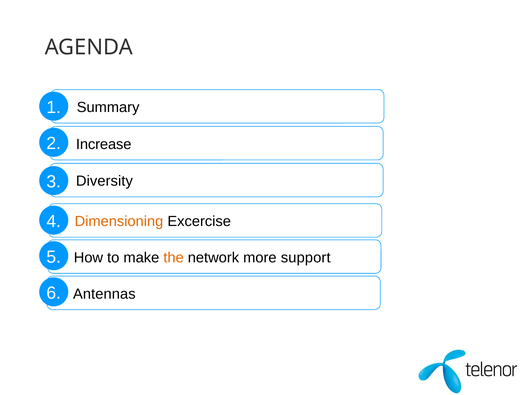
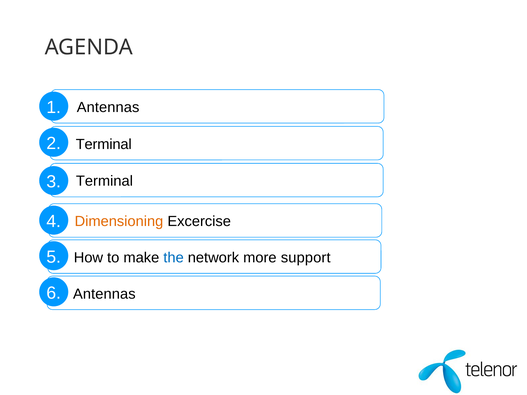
Summary at (108, 107): Summary -> Antennas
Increase at (104, 144): Increase -> Terminal
Diversity at (104, 181): Diversity -> Terminal
the colour: orange -> blue
